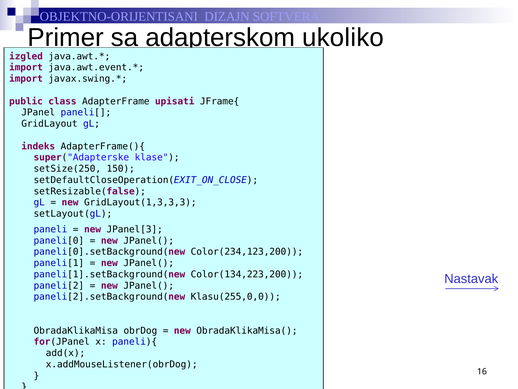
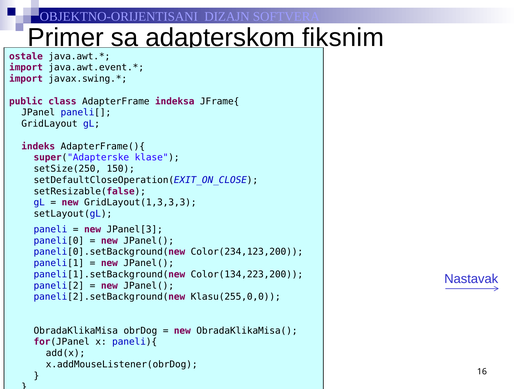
ukoliko: ukoliko -> fiksnim
izgled: izgled -> ostale
upisati: upisati -> indeksa
